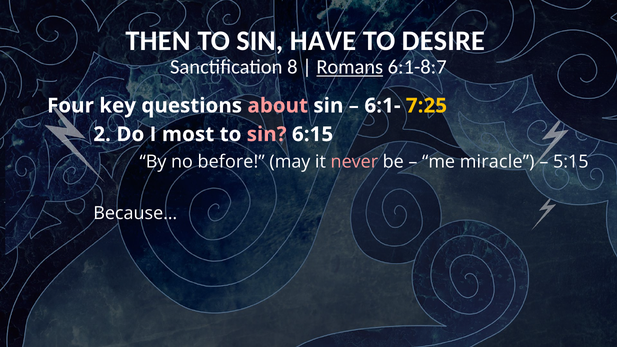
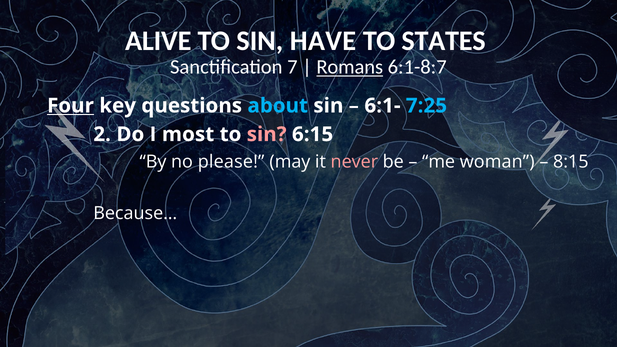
THEN: THEN -> ALIVE
DESIRE: DESIRE -> STATES
8: 8 -> 7
Four underline: none -> present
about colour: pink -> light blue
7:25 colour: yellow -> light blue
before: before -> please
miracle: miracle -> woman
5:15: 5:15 -> 8:15
